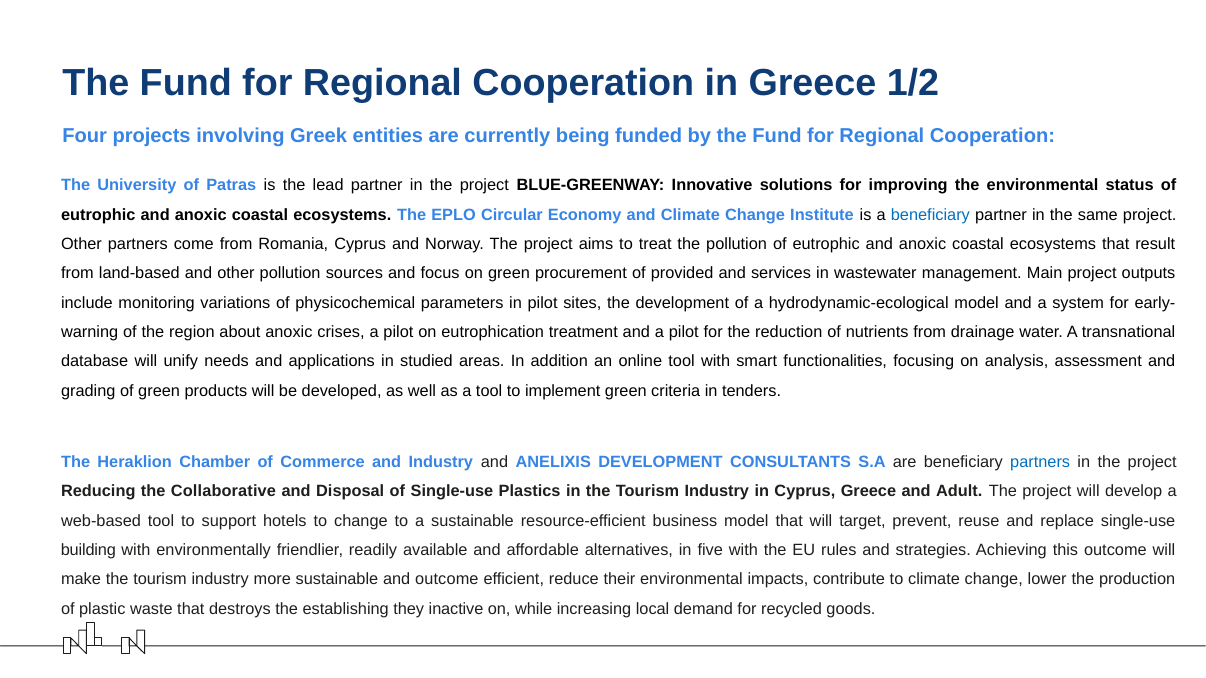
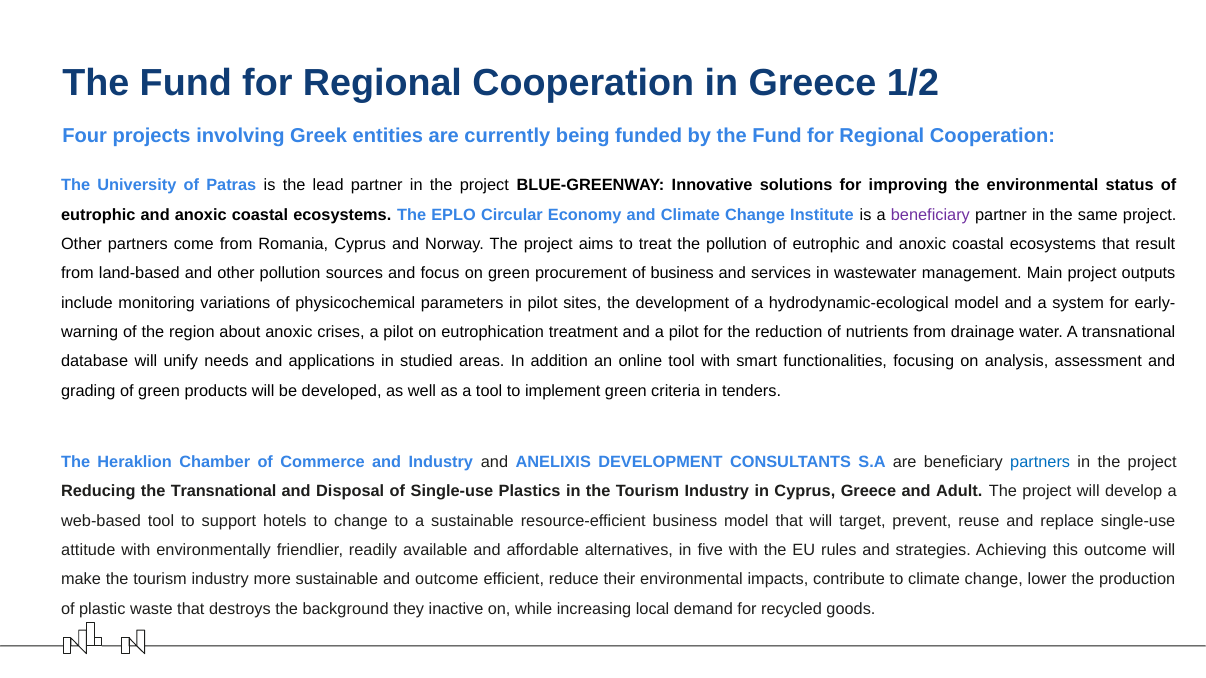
beneficiary at (930, 215) colour: blue -> purple
of provided: provided -> business
the Collaborative: Collaborative -> Transnational
building: building -> attitude
establishing: establishing -> background
